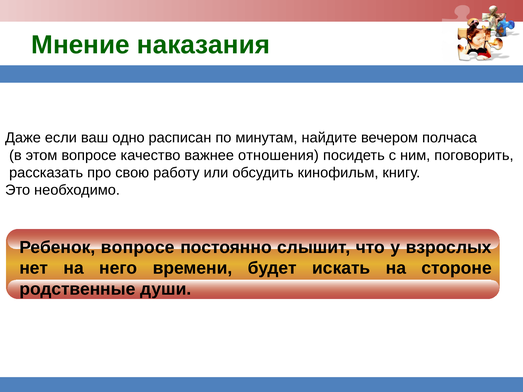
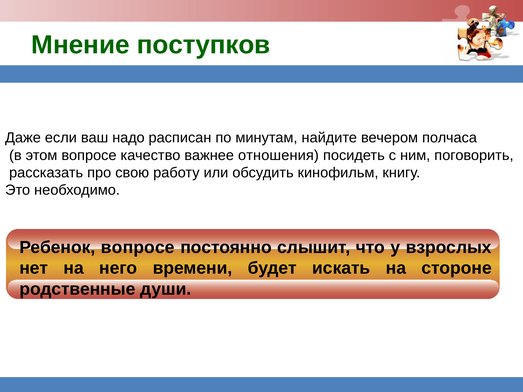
наказания: наказания -> поступков
одно: одно -> надо
